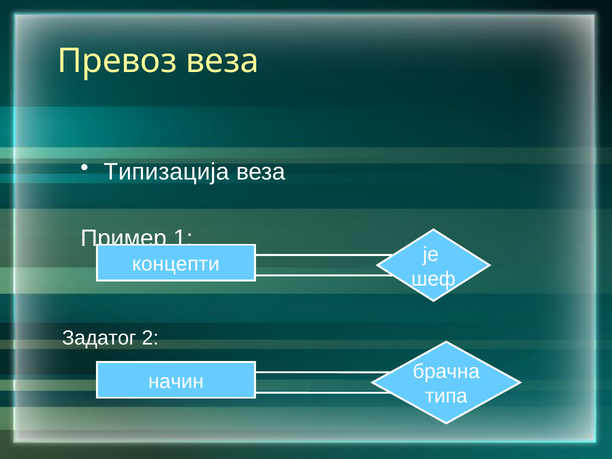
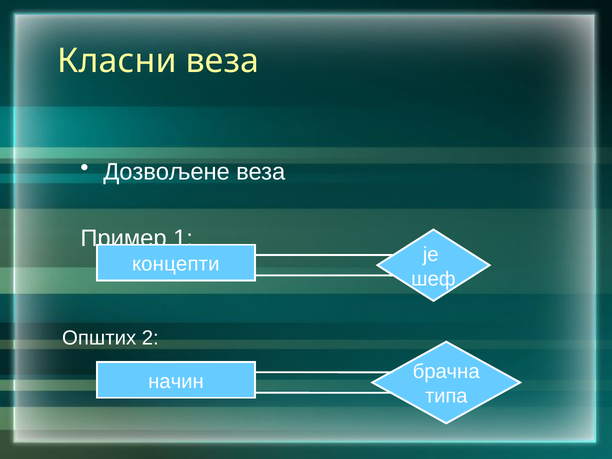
Превоз: Превоз -> Класни
Типизација: Типизација -> Дозвољене
Задатог: Задатог -> Општих
